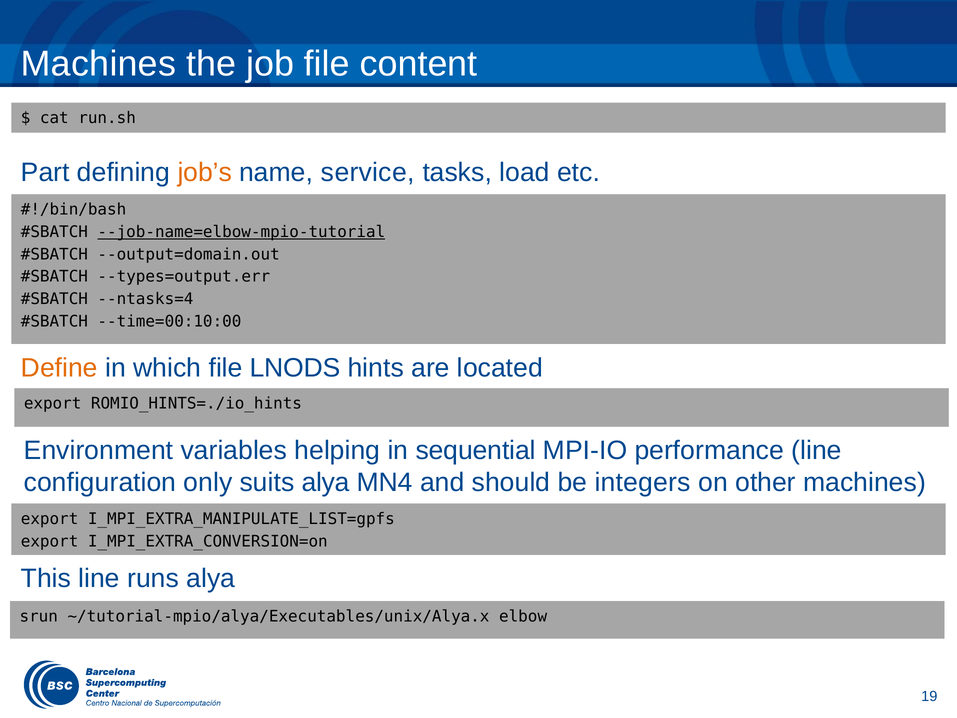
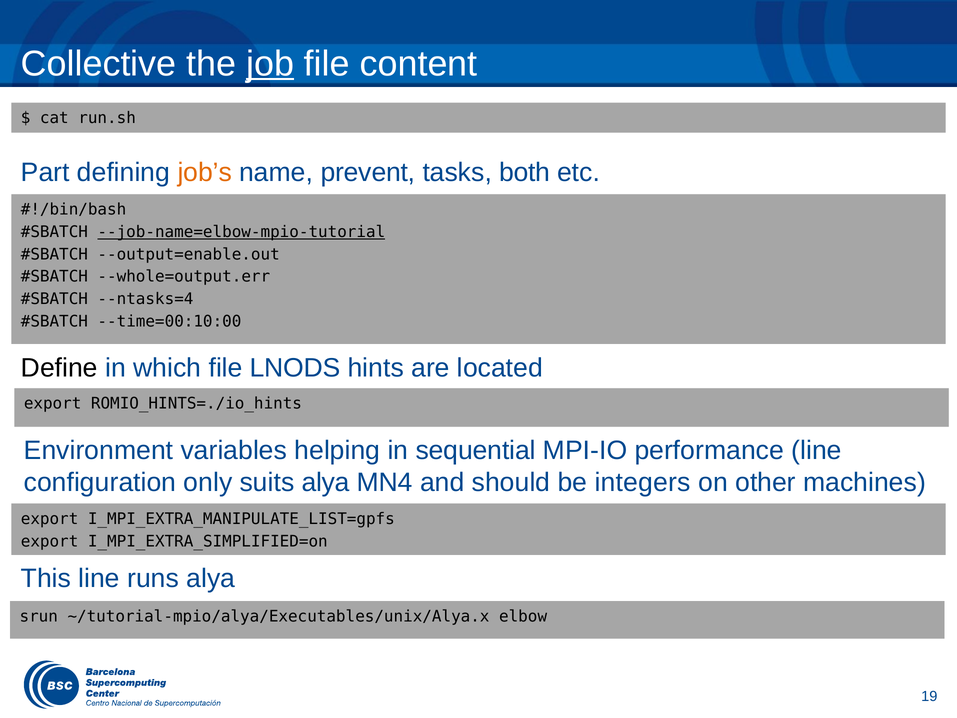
Machines at (98, 64): Machines -> Collective
job underline: none -> present
service: service -> prevent
load: load -> both
--output=domain.out: --output=domain.out -> --output=enable.out
--types=output.err: --types=output.err -> --whole=output.err
Define colour: orange -> black
I_MPI_EXTRA_CONVERSION=on: I_MPI_EXTRA_CONVERSION=on -> I_MPI_EXTRA_SIMPLIFIED=on
